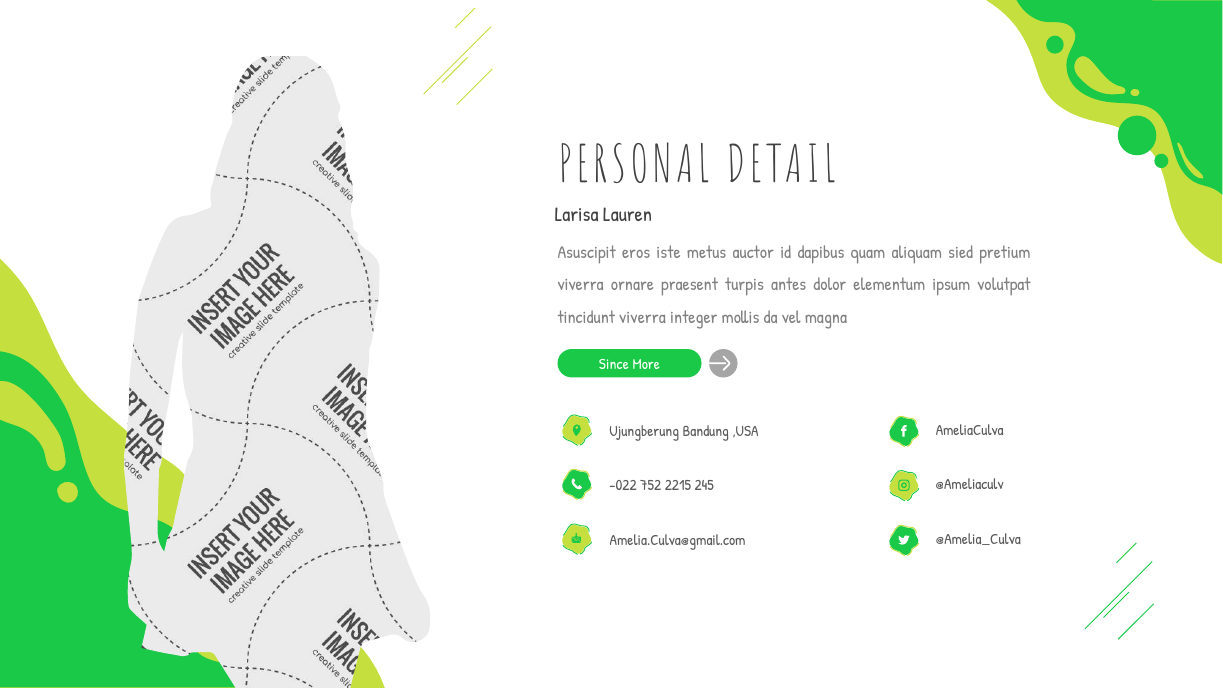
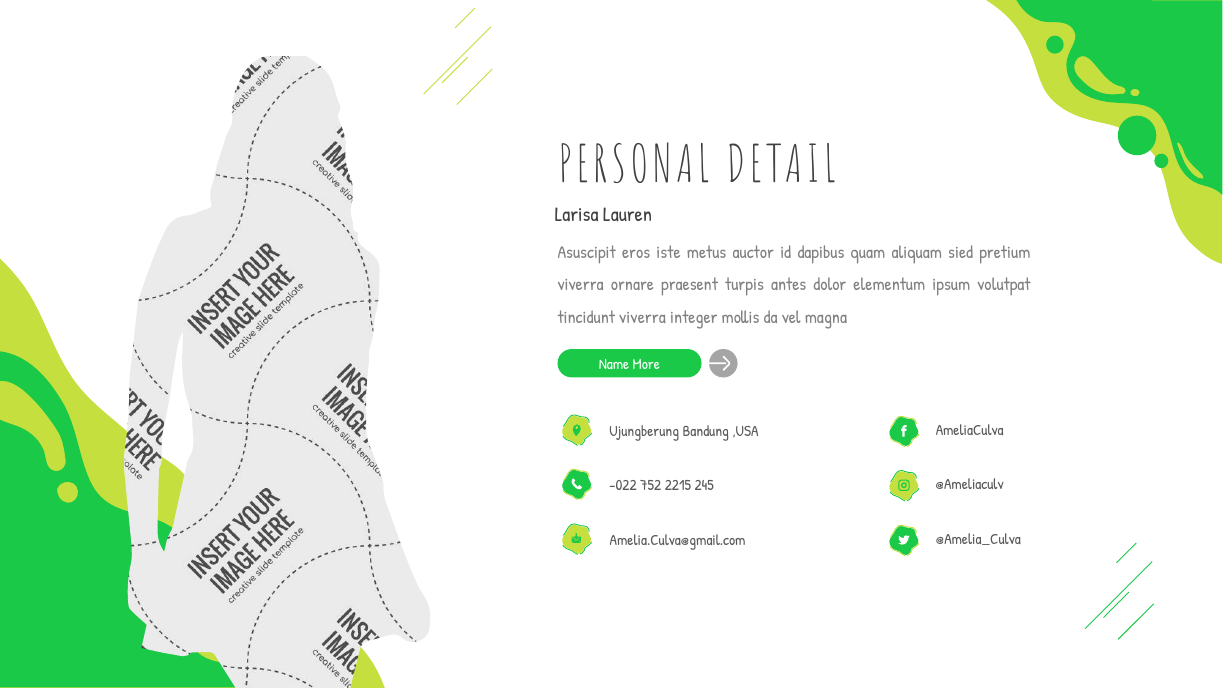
Since: Since -> Name
